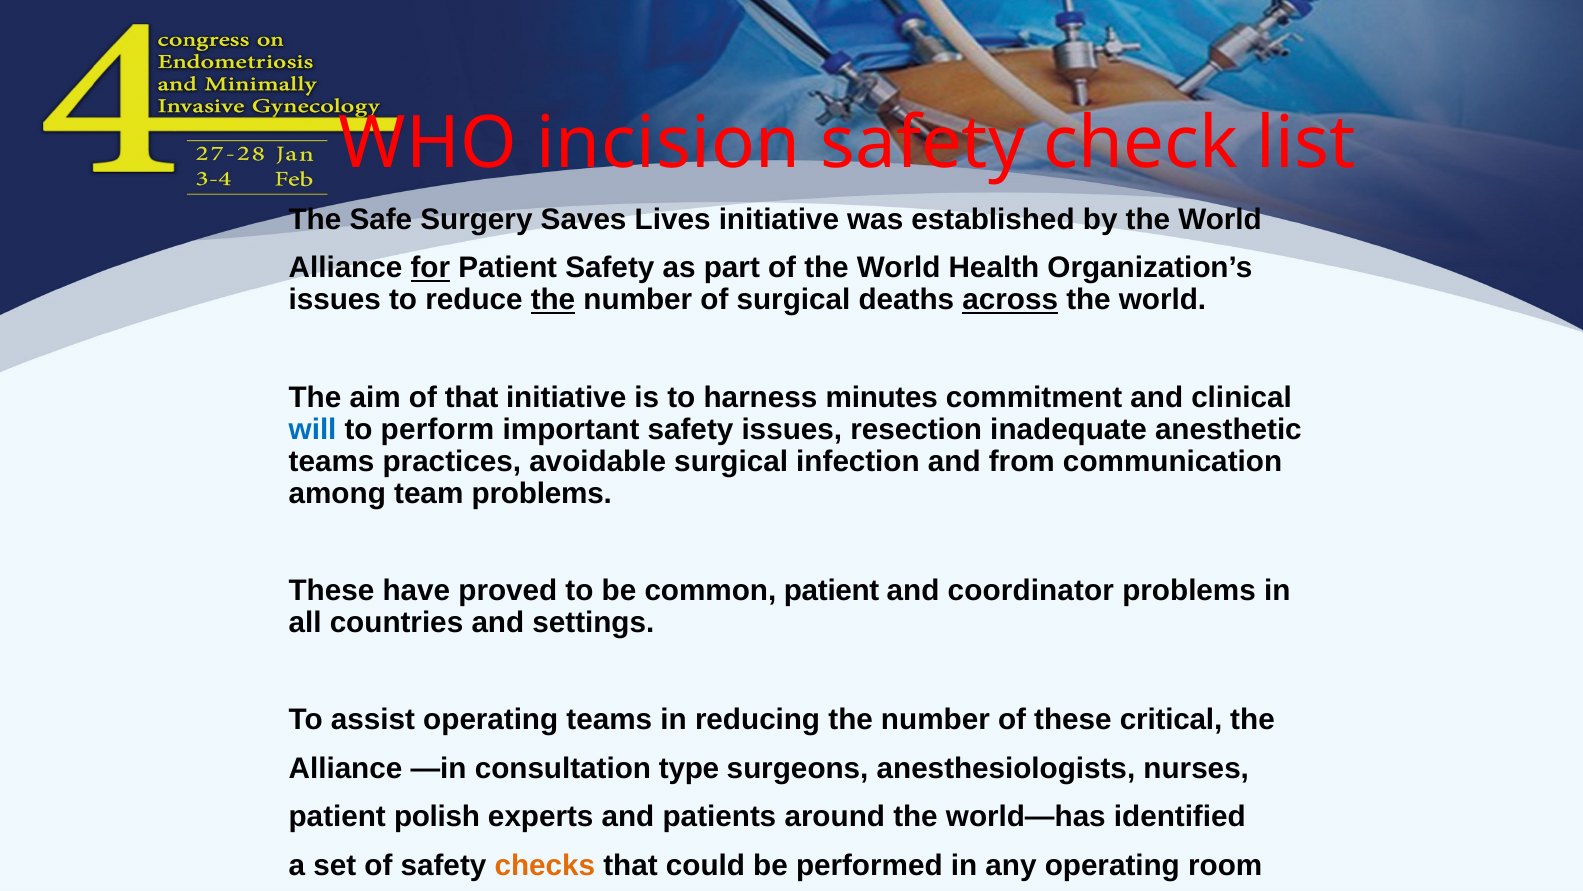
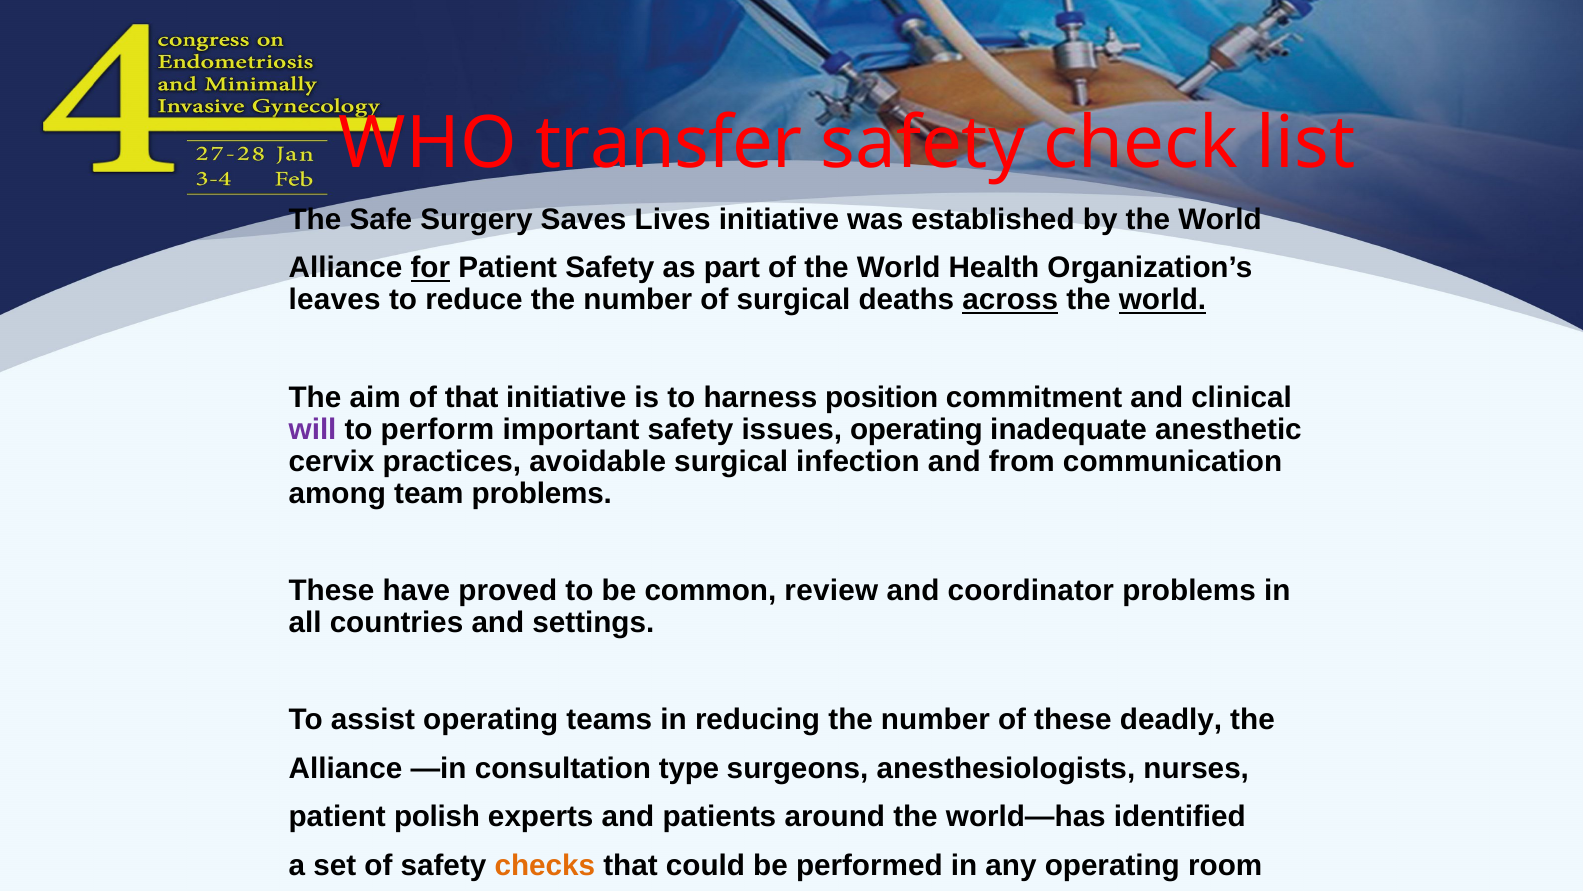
incision: incision -> transfer
issues at (335, 300): issues -> leaves
the at (553, 300) underline: present -> none
world at (1162, 300) underline: none -> present
minutes: minutes -> position
will colour: blue -> purple
issues resection: resection -> operating
teams at (332, 461): teams -> cervix
common patient: patient -> review
critical: critical -> deadly
